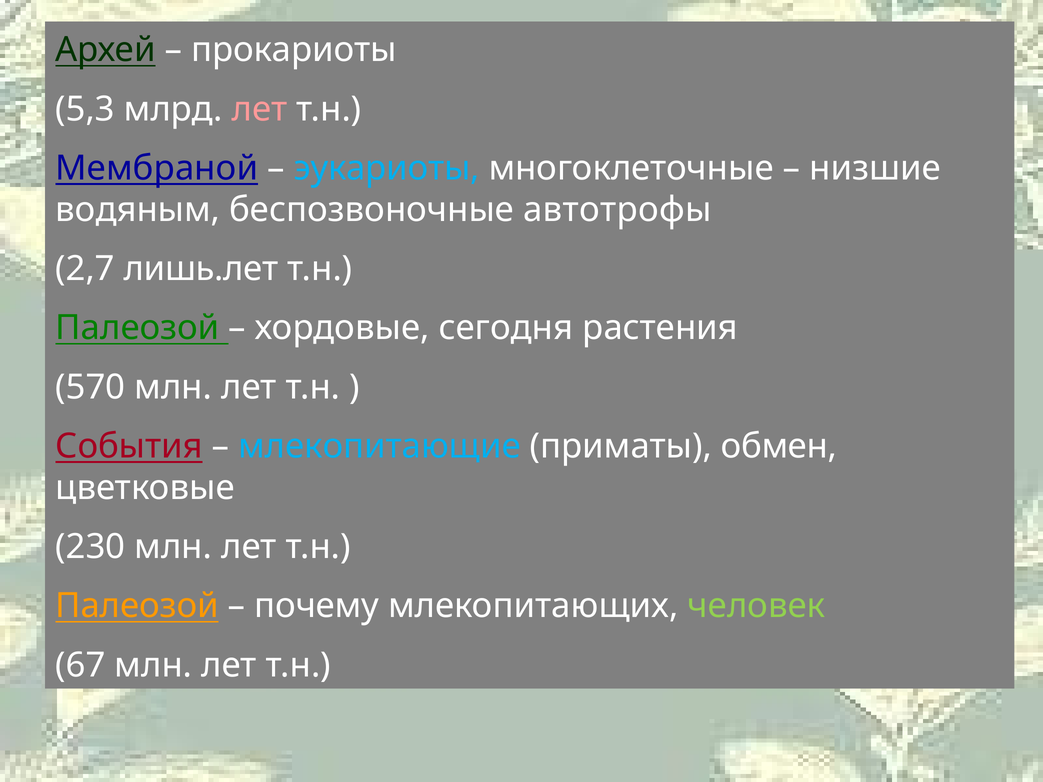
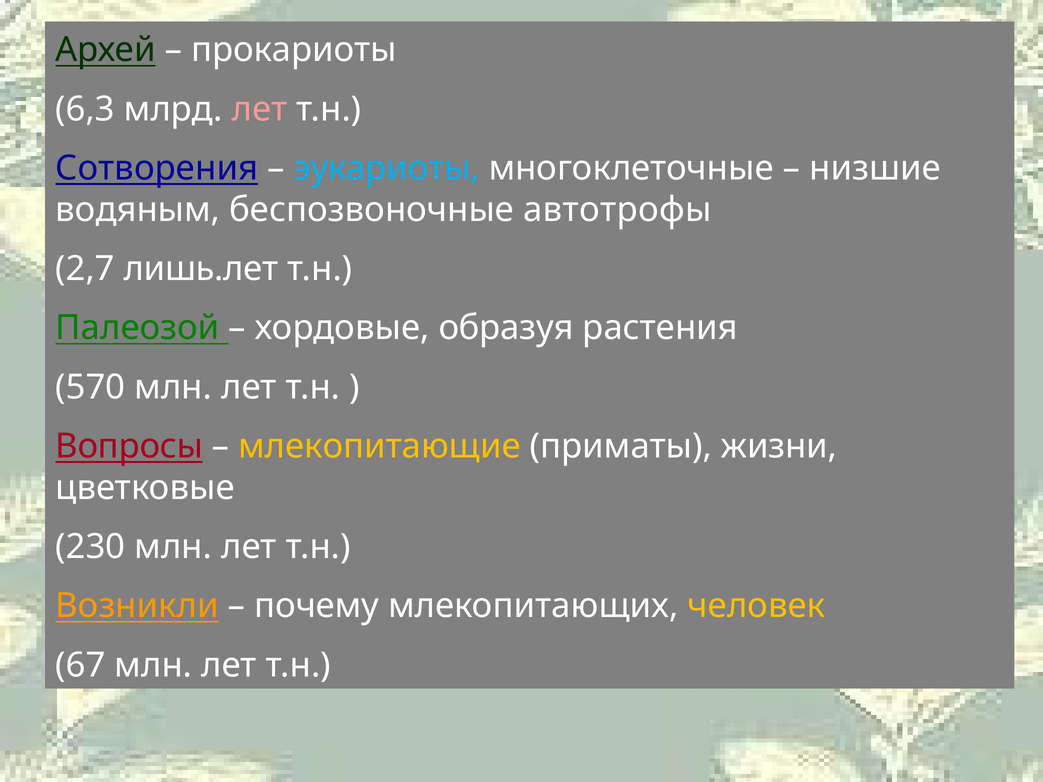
5,3: 5,3 -> 6,3
Мембраной: Мембраной -> Сотворения
сегодня: сегодня -> образуя
События: События -> Вопросы
млекопитающие colour: light blue -> yellow
обмен: обмен -> жизни
Палеозой at (137, 606): Палеозой -> Возникли
человек colour: light green -> yellow
